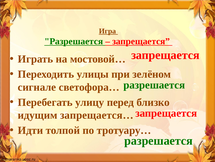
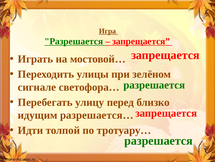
запрещается…: запрещается… -> разрешается…
